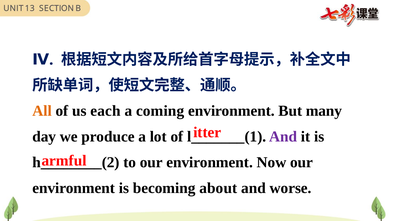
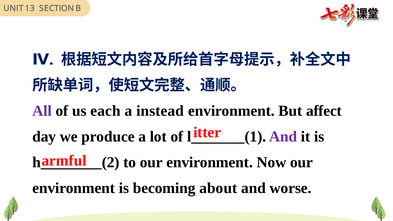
All colour: orange -> purple
coming: coming -> instead
many: many -> affect
